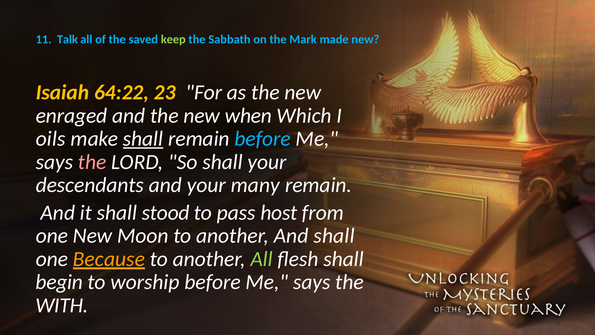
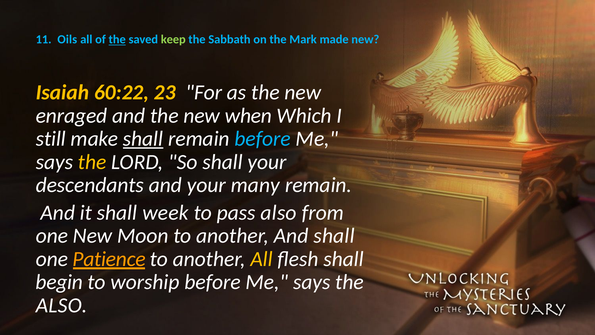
Talk: Talk -> Oils
the at (117, 40) underline: none -> present
64:22: 64:22 -> 60:22
oils: oils -> still
the at (92, 162) colour: pink -> yellow
stood: stood -> week
pass host: host -> also
Because: Because -> Patience
All at (262, 259) colour: light green -> yellow
WITH at (62, 305): WITH -> ALSO
